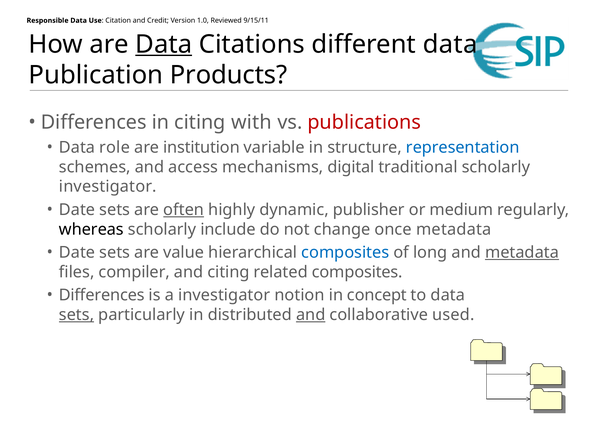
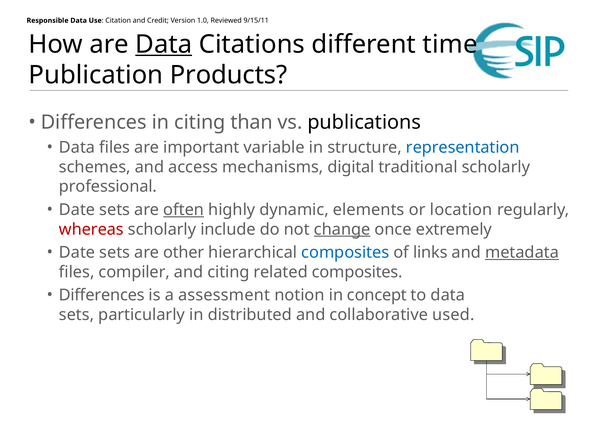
different data: data -> time
with: with -> than
publications colour: red -> black
Data role: role -> files
institution: institution -> important
investigator at (108, 187): investigator -> professional
publisher: publisher -> elements
medium: medium -> location
whereas colour: black -> red
change underline: none -> present
once metadata: metadata -> extremely
value: value -> other
long: long -> links
a investigator: investigator -> assessment
sets at (77, 315) underline: present -> none
and at (311, 315) underline: present -> none
